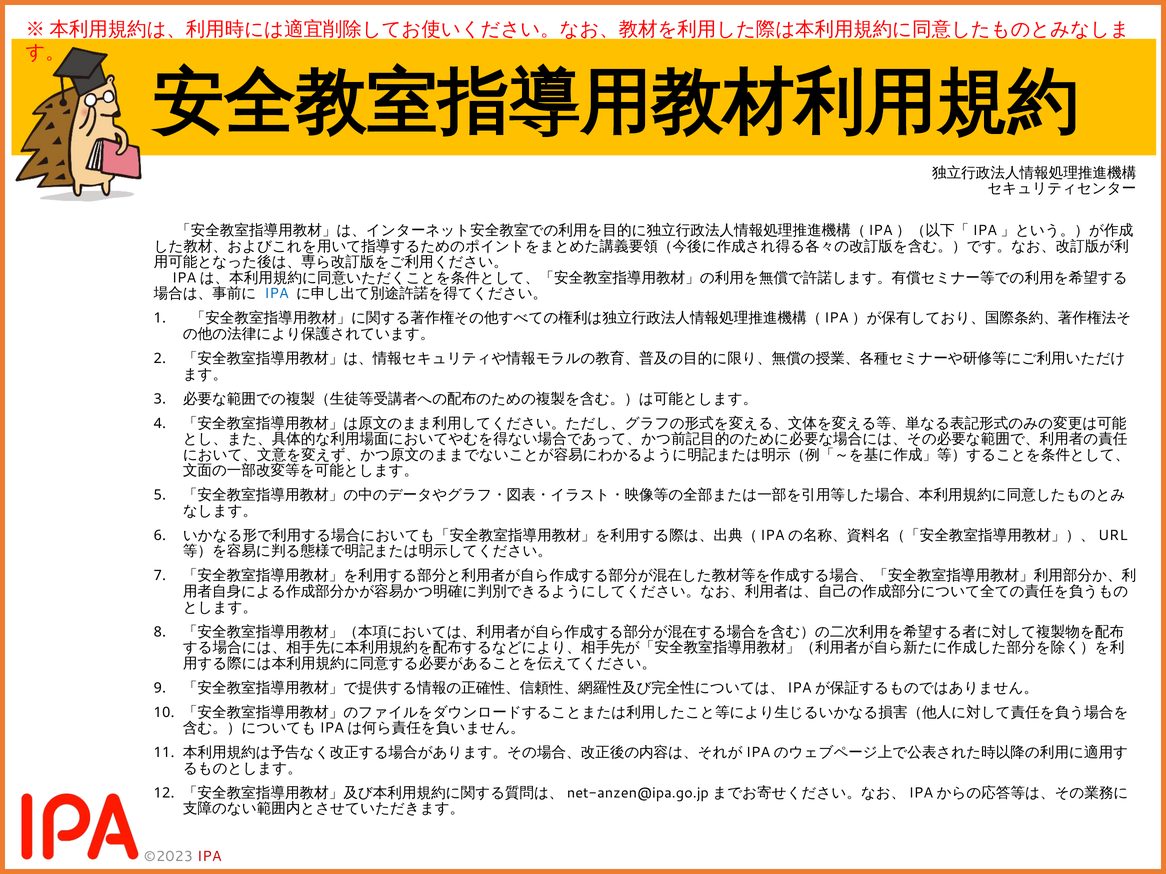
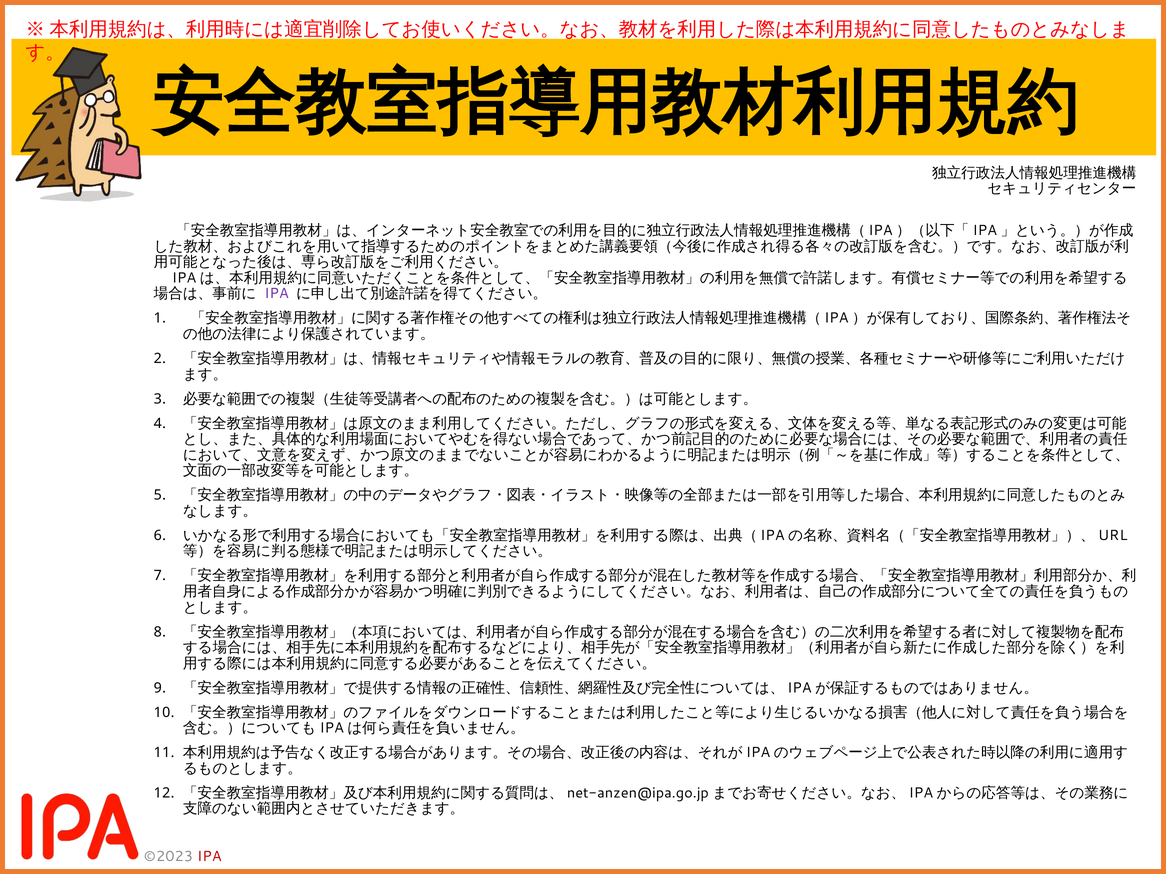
IPA at (277, 294) colour: blue -> purple
